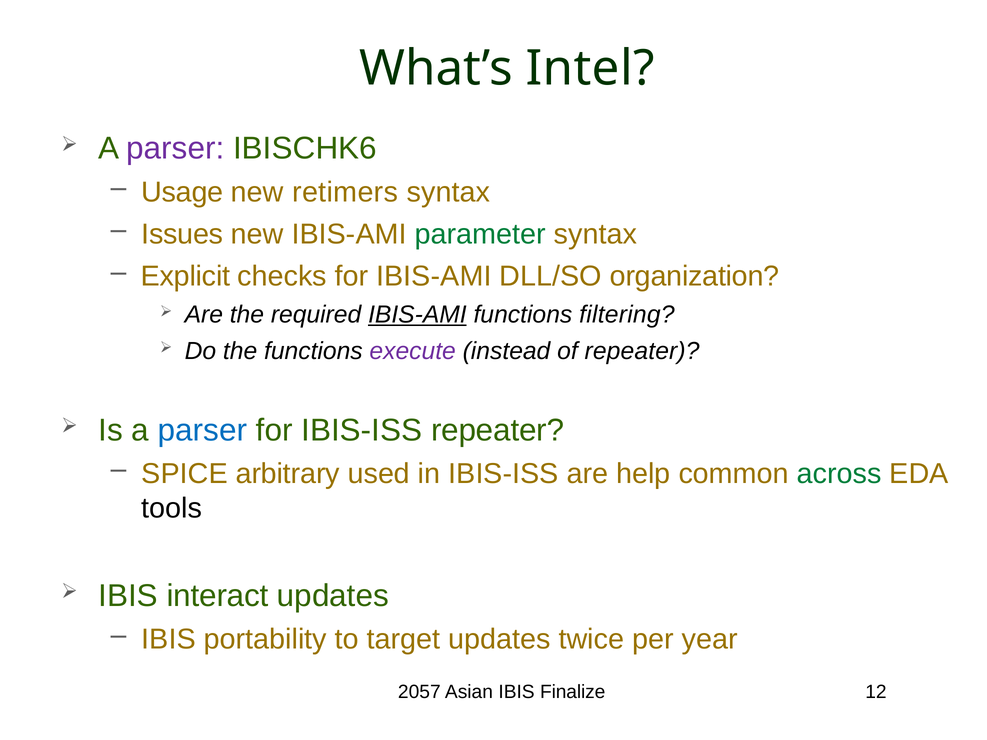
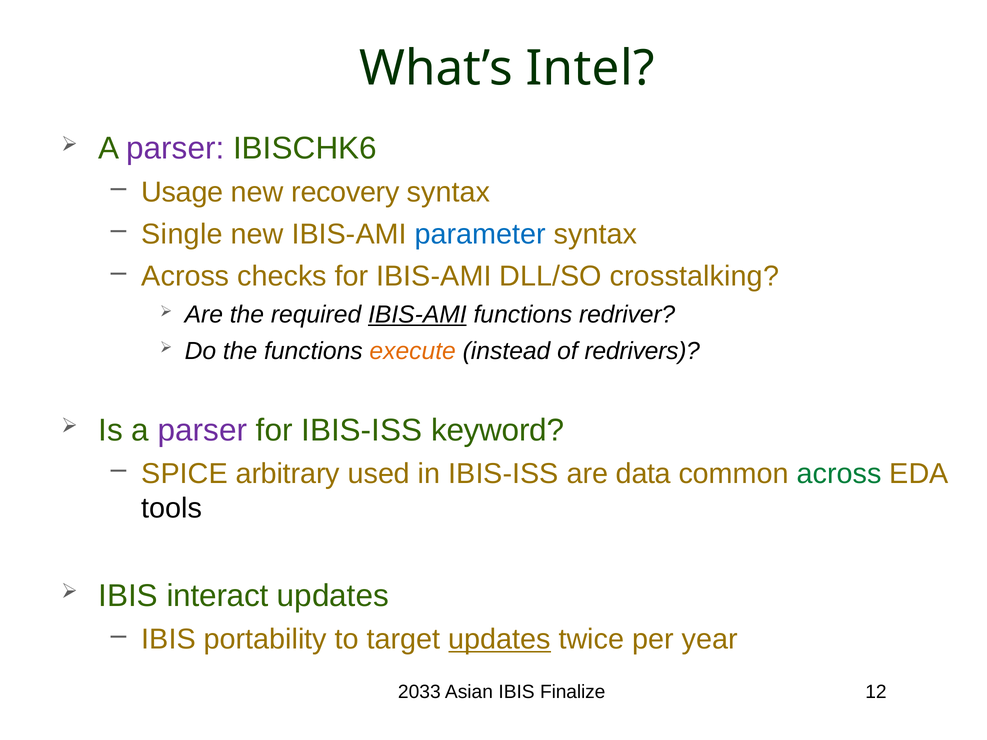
retimers: retimers -> recovery
Issues: Issues -> Single
parameter colour: green -> blue
Explicit at (186, 277): Explicit -> Across
organization: organization -> crosstalking
filtering: filtering -> redriver
execute colour: purple -> orange
of repeater: repeater -> redrivers
parser at (202, 430) colour: blue -> purple
IBIS-ISS repeater: repeater -> keyword
help: help -> data
updates at (500, 640) underline: none -> present
2057: 2057 -> 2033
